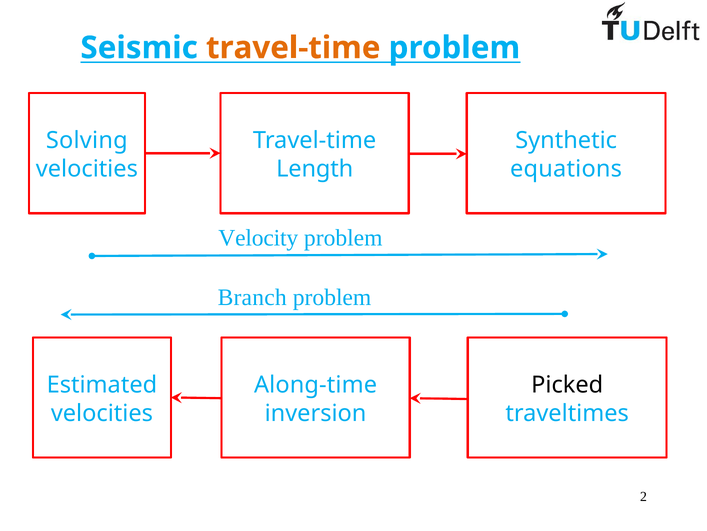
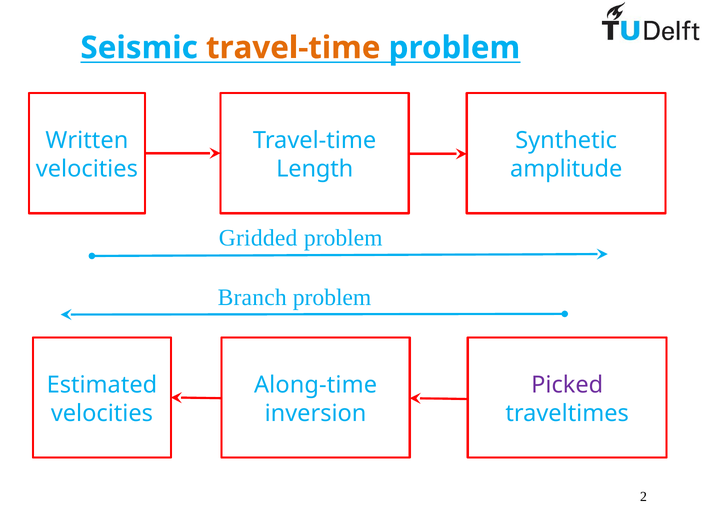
Solving: Solving -> Written
equations: equations -> amplitude
Velocity: Velocity -> Gridded
Picked colour: black -> purple
